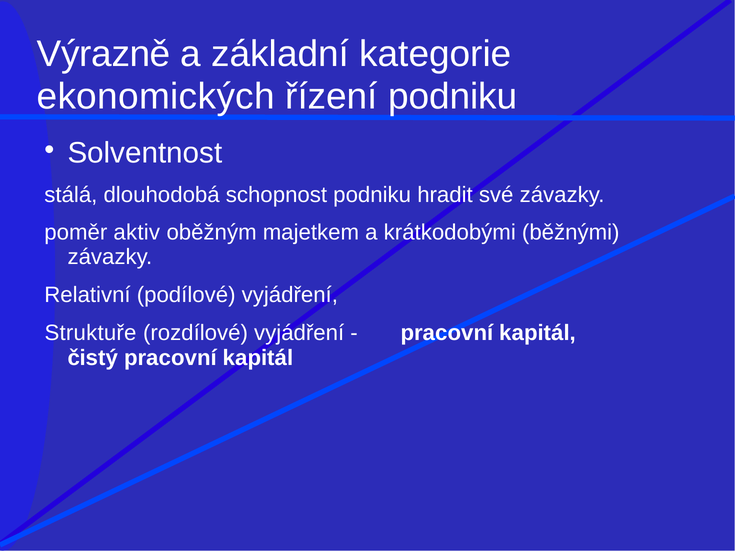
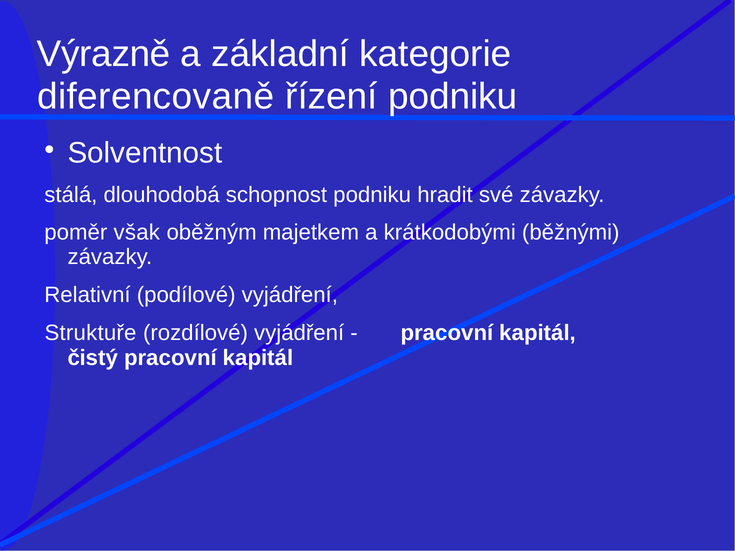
ekonomických: ekonomických -> diferencovaně
aktiv: aktiv -> však
